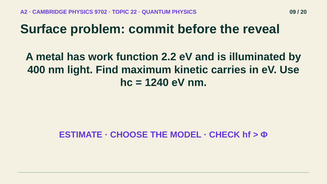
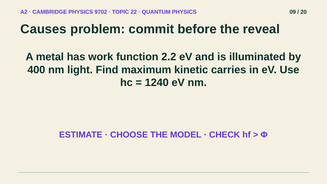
Surface: Surface -> Causes
